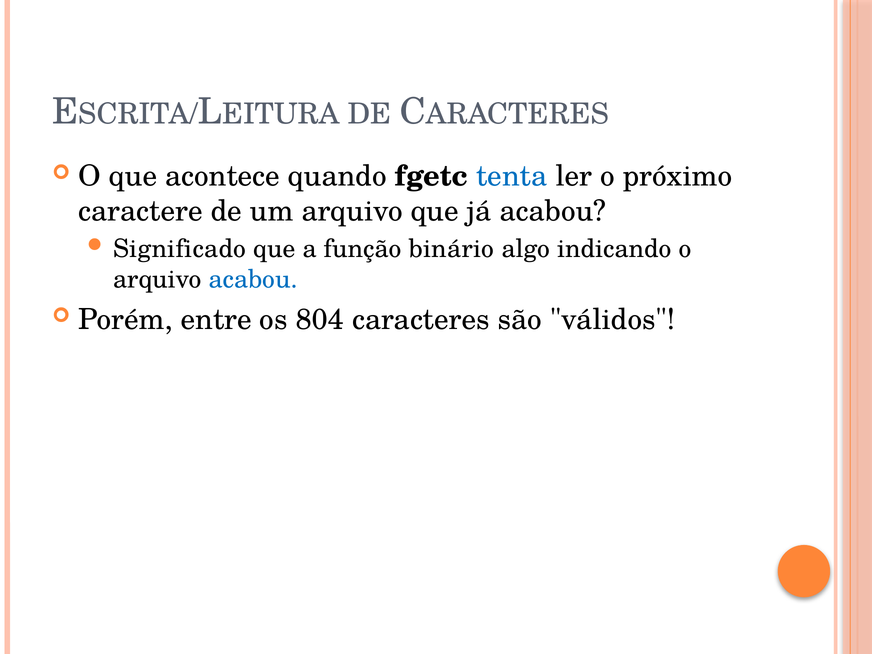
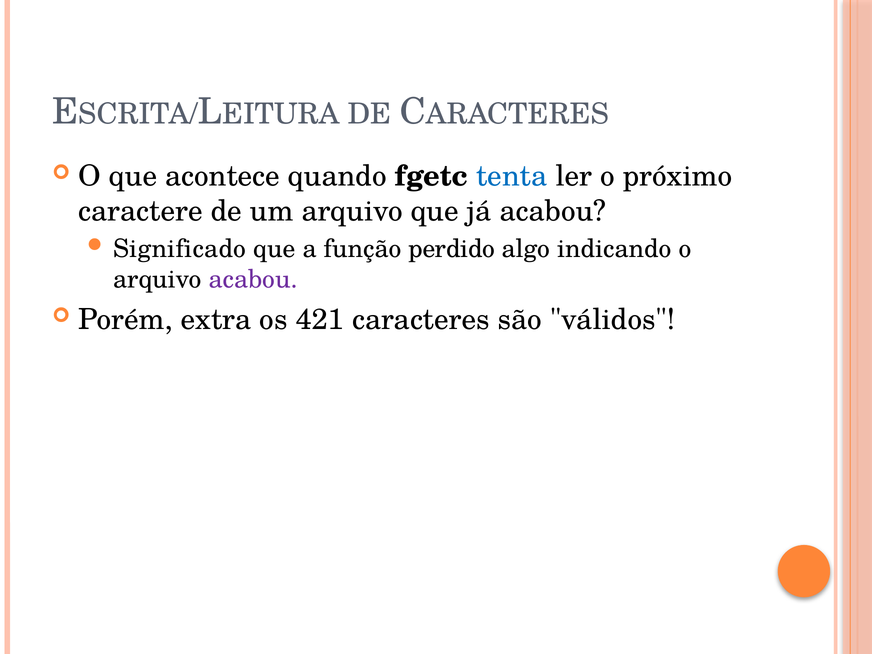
binário: binário -> perdido
acabou at (253, 279) colour: blue -> purple
entre: entre -> extra
804: 804 -> 421
